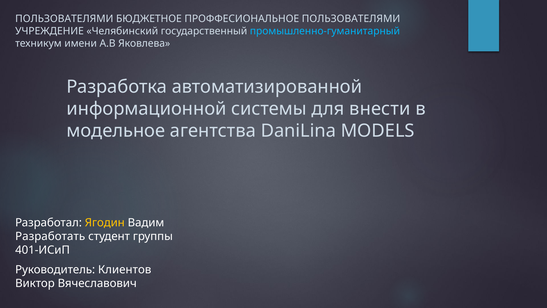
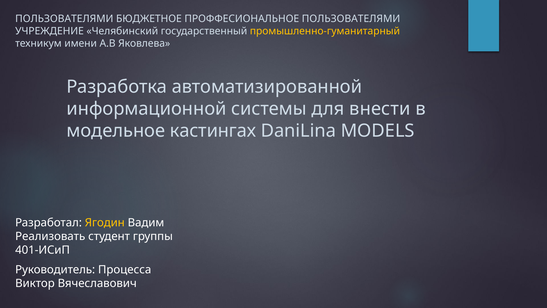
промышленно-гуманитарный colour: light blue -> yellow
агентства: агентства -> кастингах
Разработать: Разработать -> Реализовать
Клиентов: Клиентов -> Процесса
